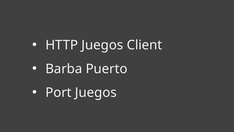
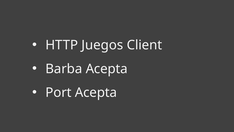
Barba Puerto: Puerto -> Acepta
Port Juegos: Juegos -> Acepta
